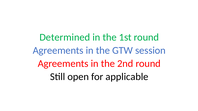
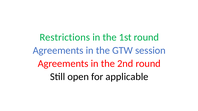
Determined: Determined -> Restrictions
